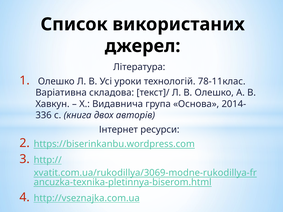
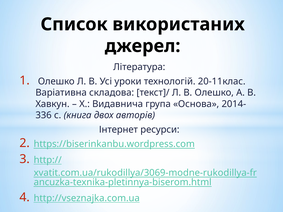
78-11клас: 78-11клас -> 20-11клас
